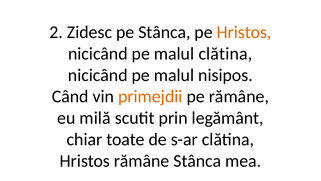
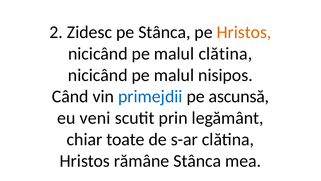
primejdii colour: orange -> blue
pe rămâne: rămâne -> ascunsă
milă: milă -> veni
